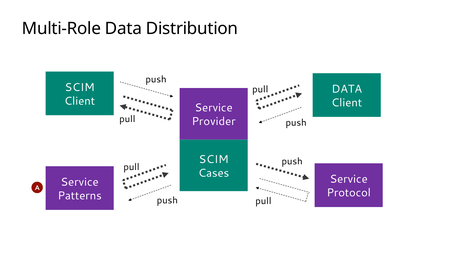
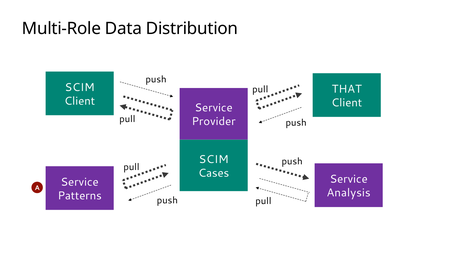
DATA at (347, 89): DATA -> THAT
Protocol: Protocol -> Analysis
